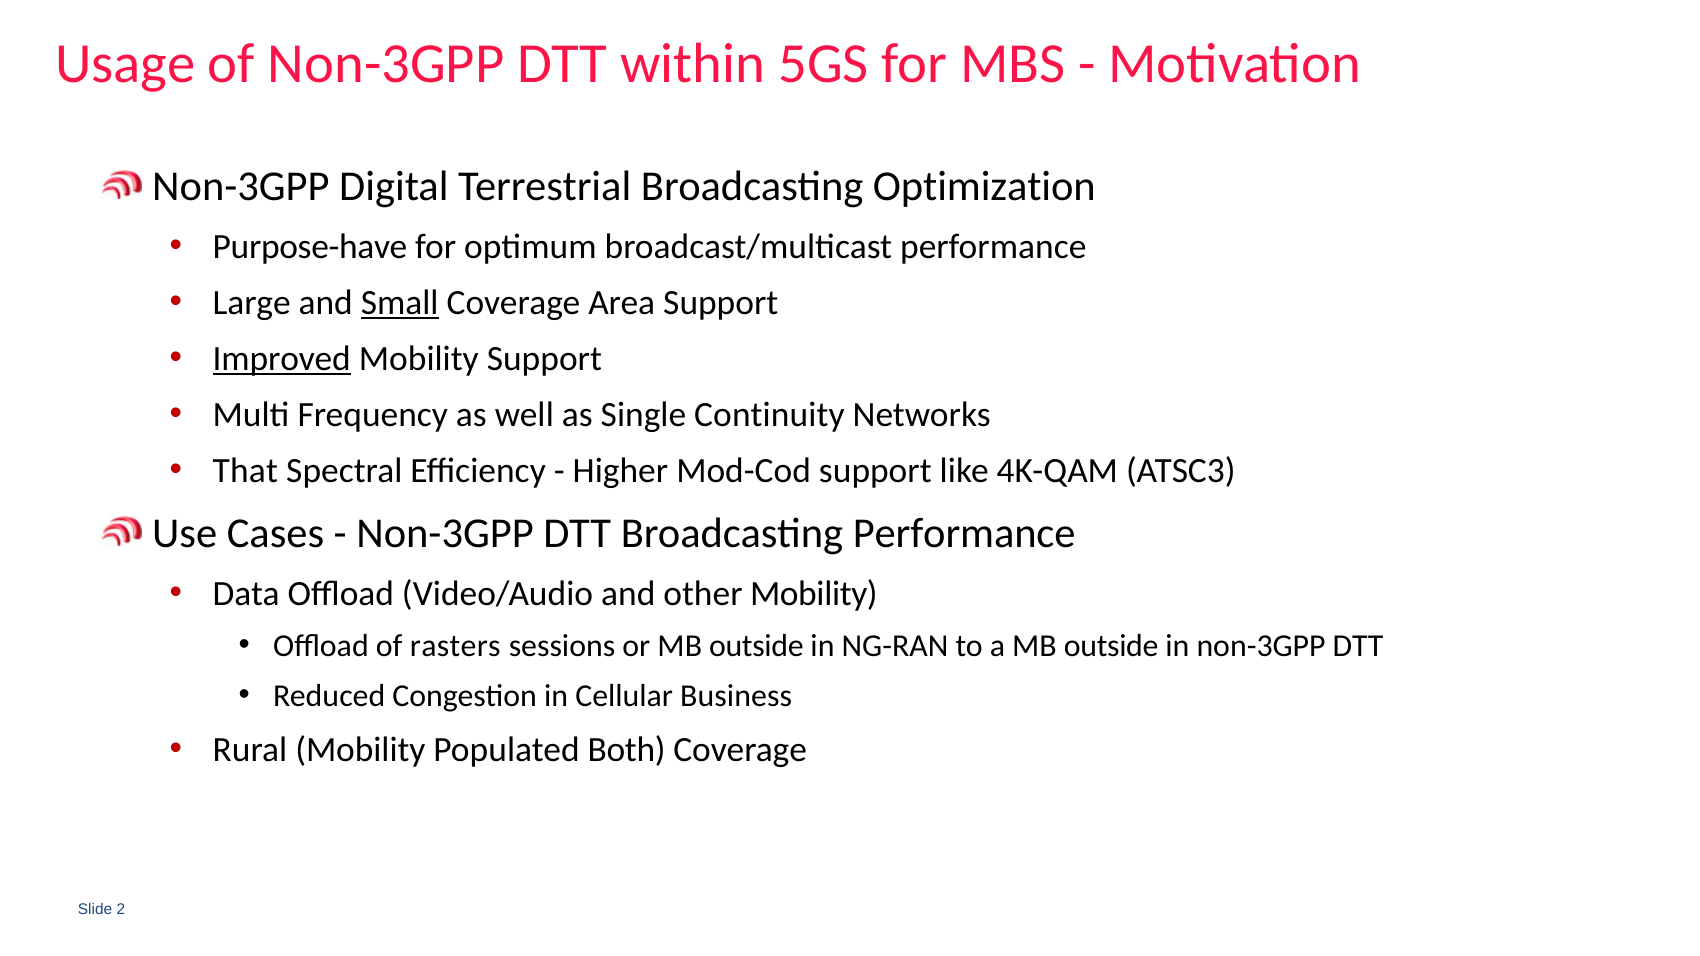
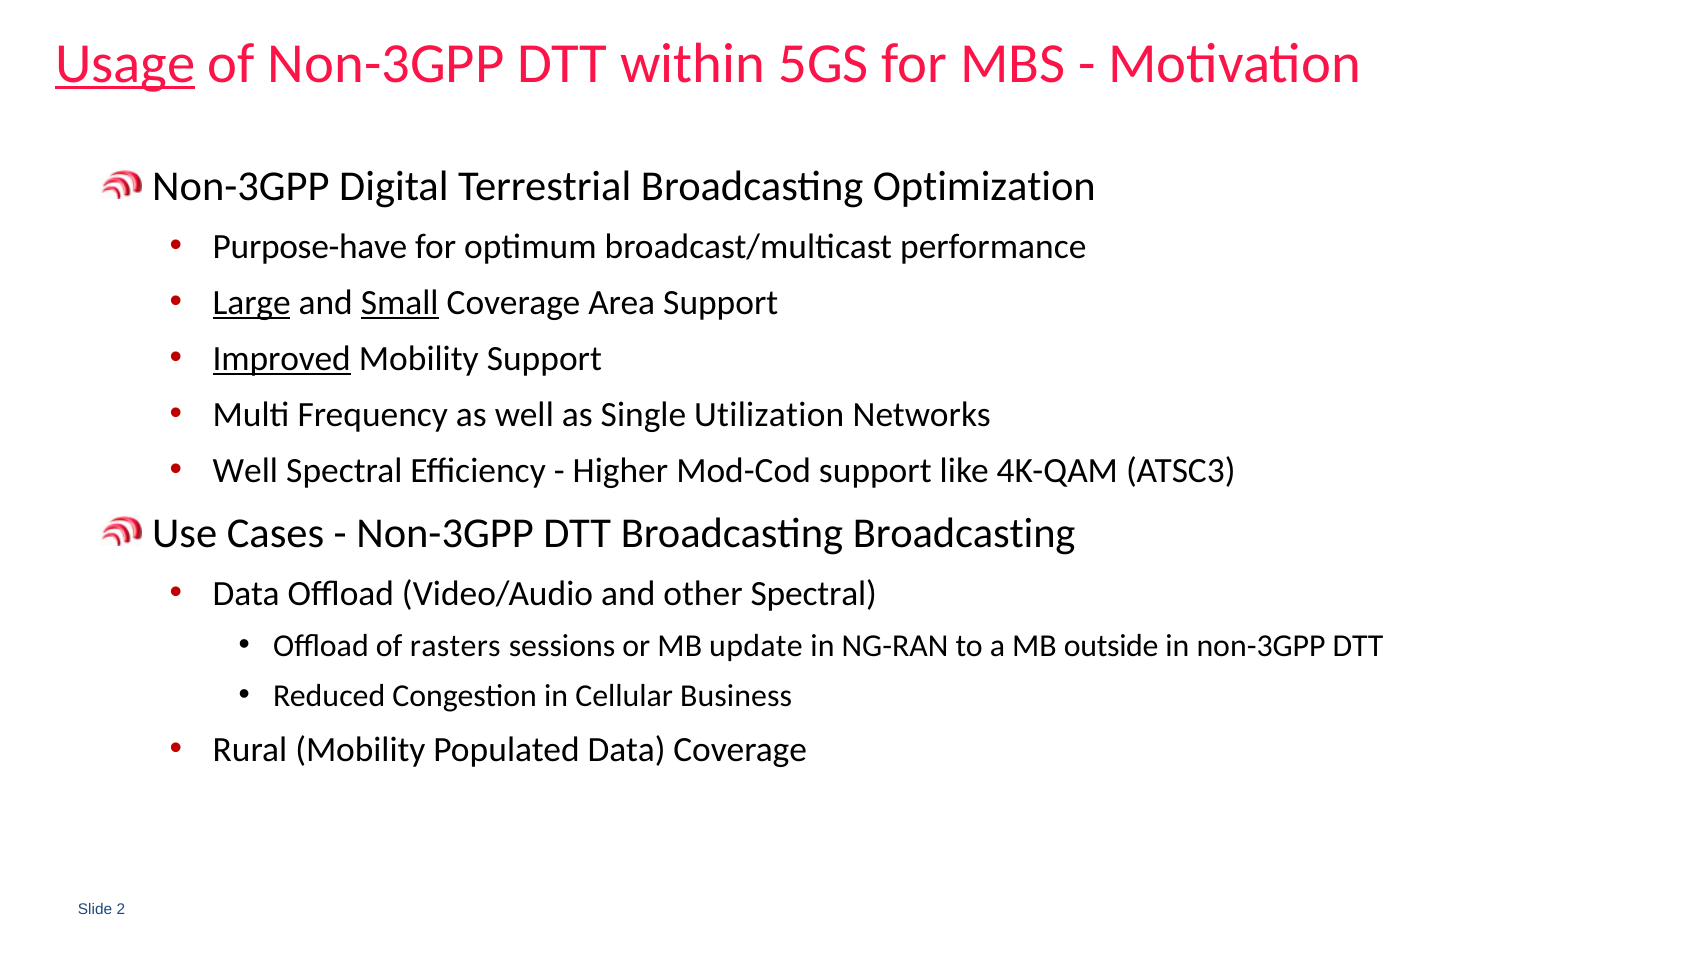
Usage underline: none -> present
Large underline: none -> present
Continuity: Continuity -> Utilization
That at (245, 471): That -> Well
Broadcasting Performance: Performance -> Broadcasting
other Mobility: Mobility -> Spectral
or MB outside: outside -> update
Populated Both: Both -> Data
